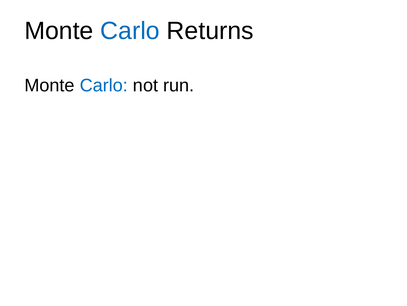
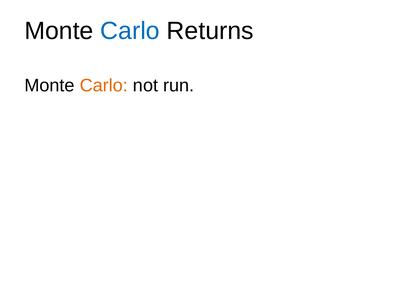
Carlo at (104, 85) colour: blue -> orange
